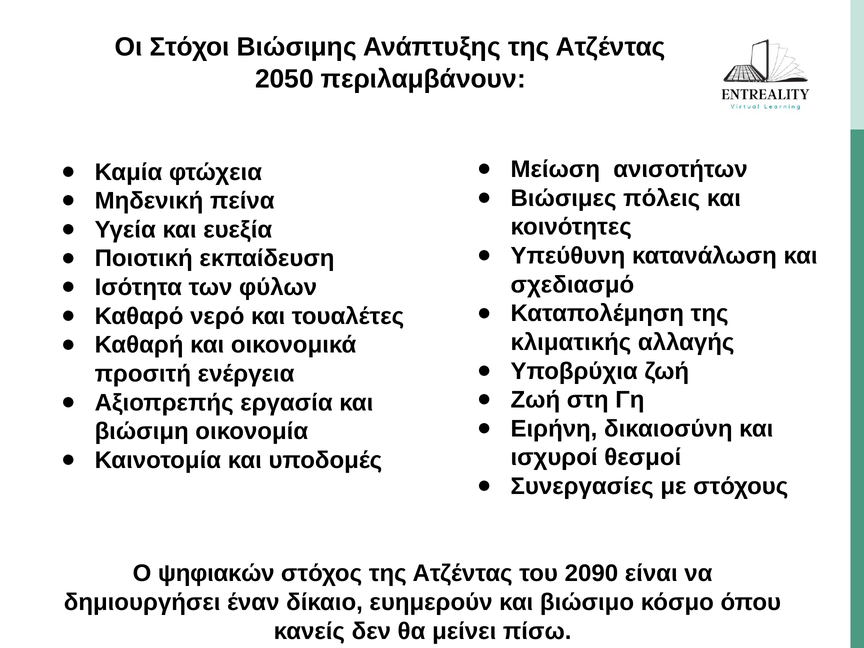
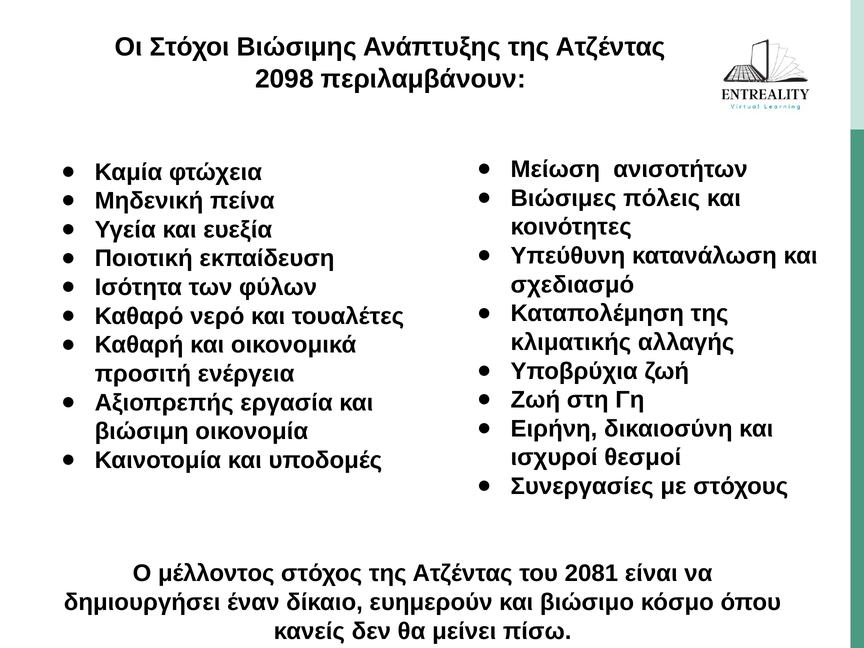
2050: 2050 -> 2098
ψηφιακών: ψηφιακών -> μέλλοντος
2090: 2090 -> 2081
